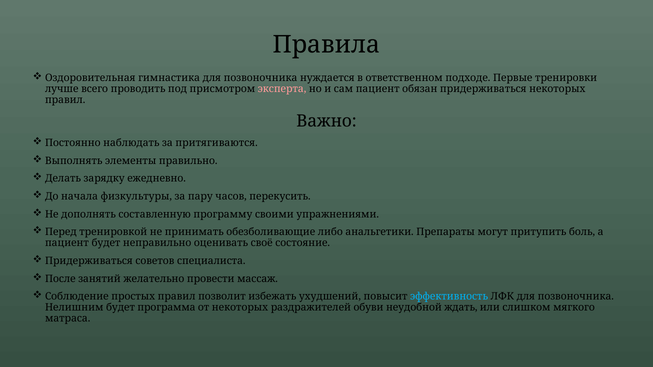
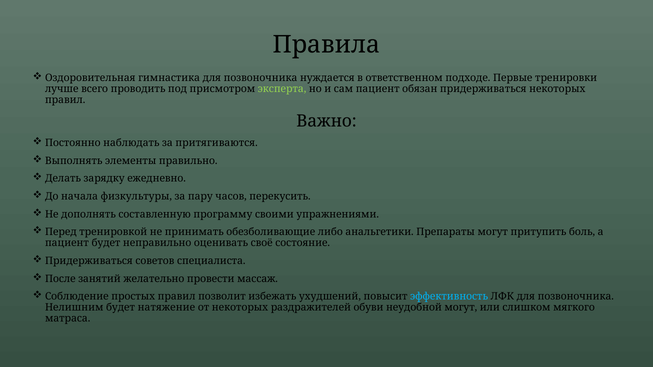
эксперта colour: pink -> light green
программа: программа -> натяжение
неудобной ждать: ждать -> могут
